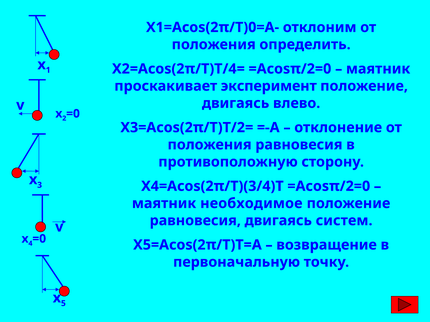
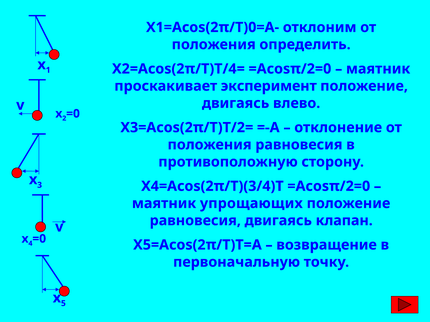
необходимое: необходимое -> упрощающих
систем: систем -> клапан
